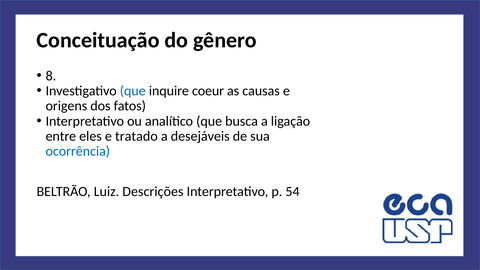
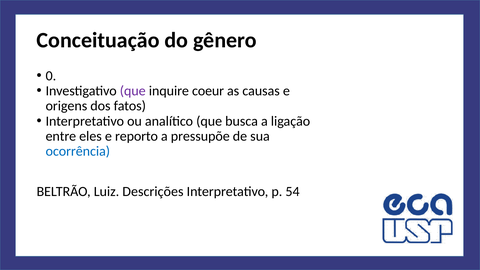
8: 8 -> 0
que at (133, 91) colour: blue -> purple
tratado: tratado -> reporto
desejáveis: desejáveis -> pressupõe
